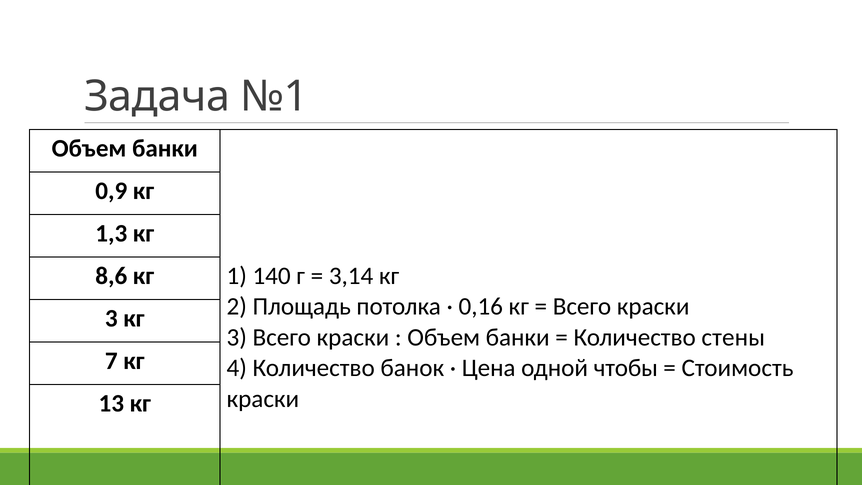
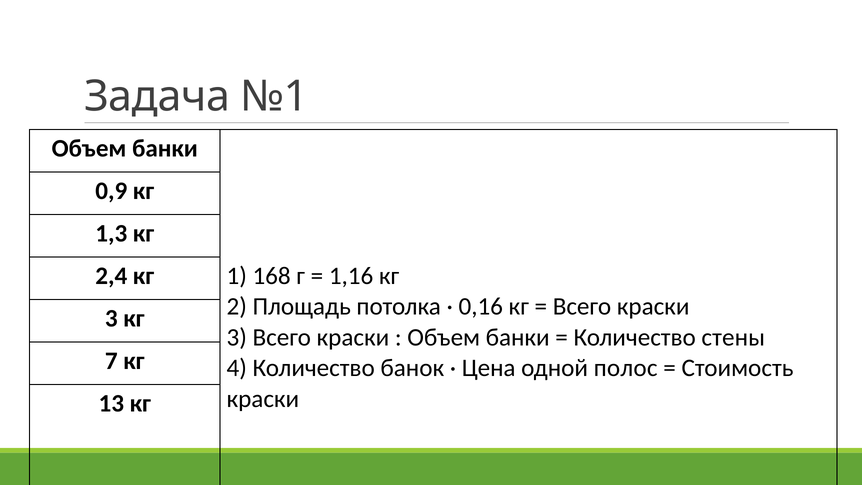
8,6: 8,6 -> 2,4
140: 140 -> 168
3,14: 3,14 -> 1,16
чтобы: чтобы -> полос
